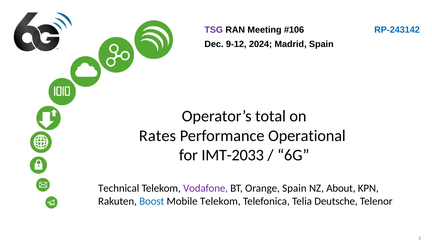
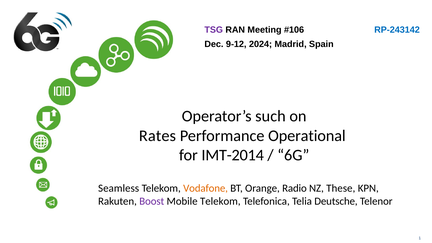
total: total -> such
IMT-2033: IMT-2033 -> IMT-2014
Technical: Technical -> Seamless
Vodafone colour: purple -> orange
Orange Spain: Spain -> Radio
About: About -> These
Boost colour: blue -> purple
